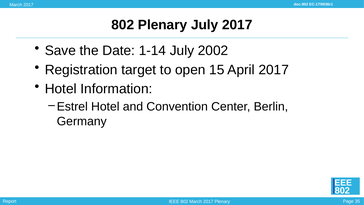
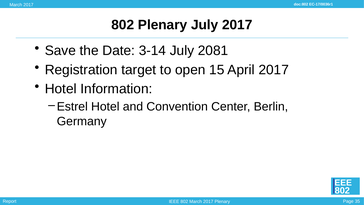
1-14: 1-14 -> 3-14
2002: 2002 -> 2081
